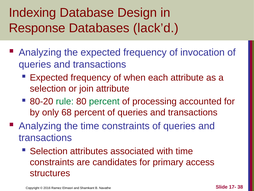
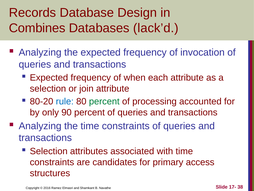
Indexing: Indexing -> Records
Response: Response -> Combines
rule colour: green -> blue
68: 68 -> 90
